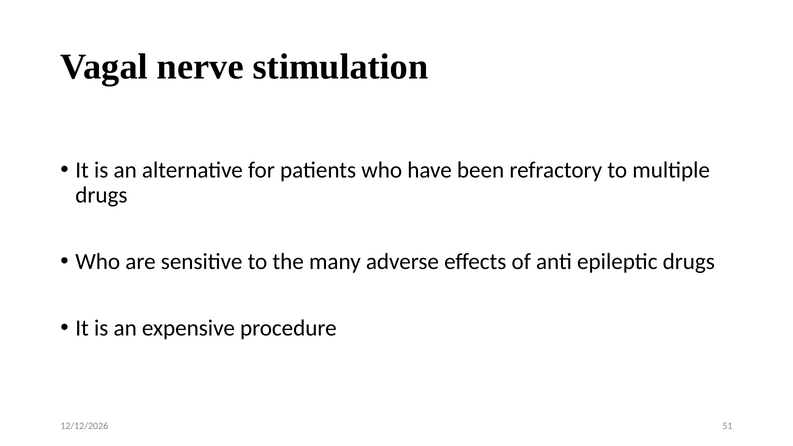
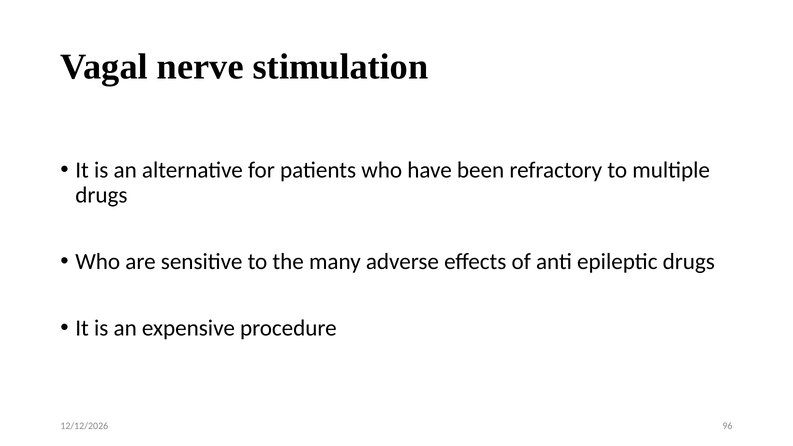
51: 51 -> 96
